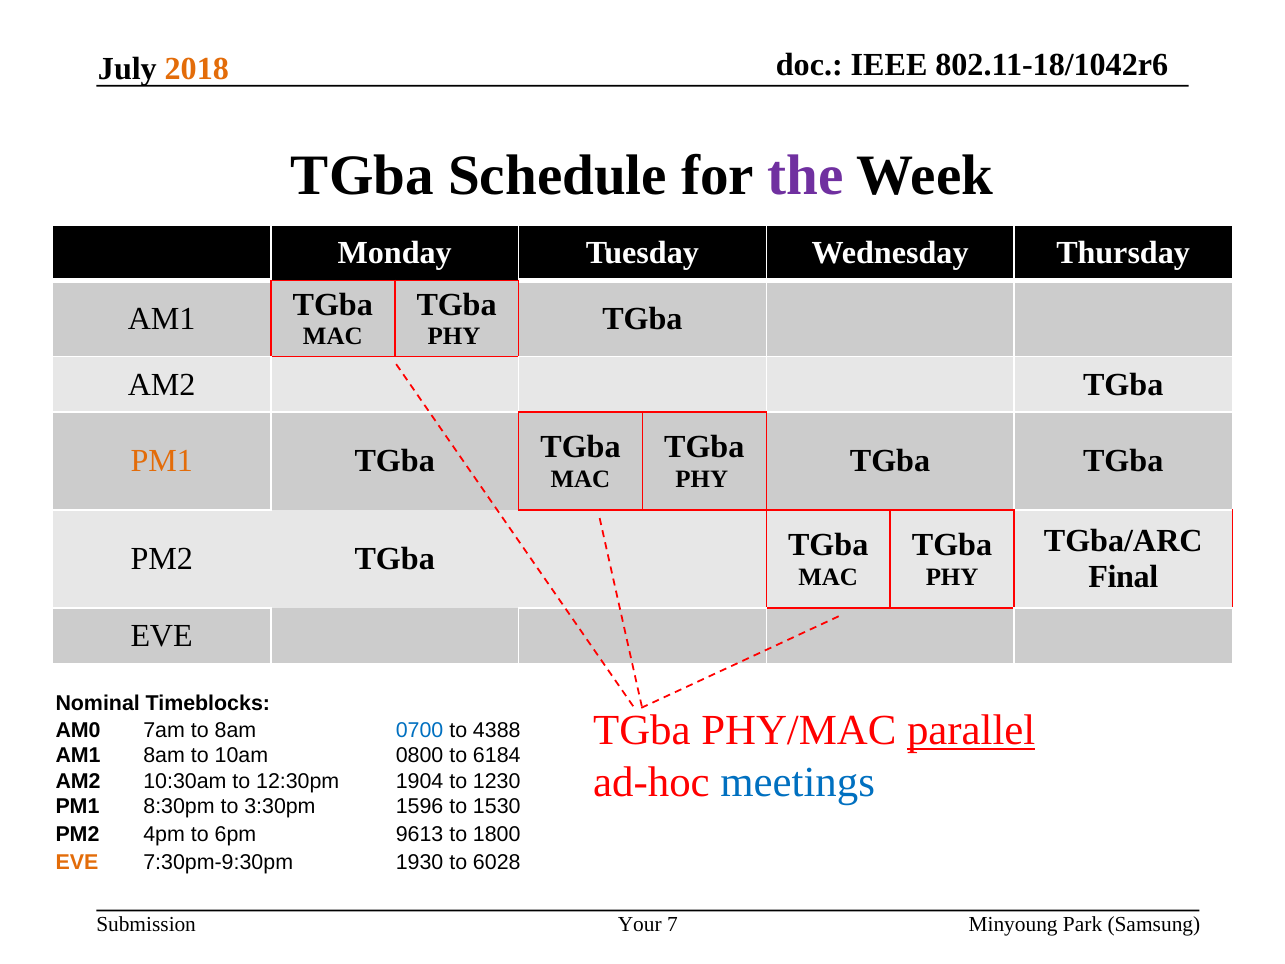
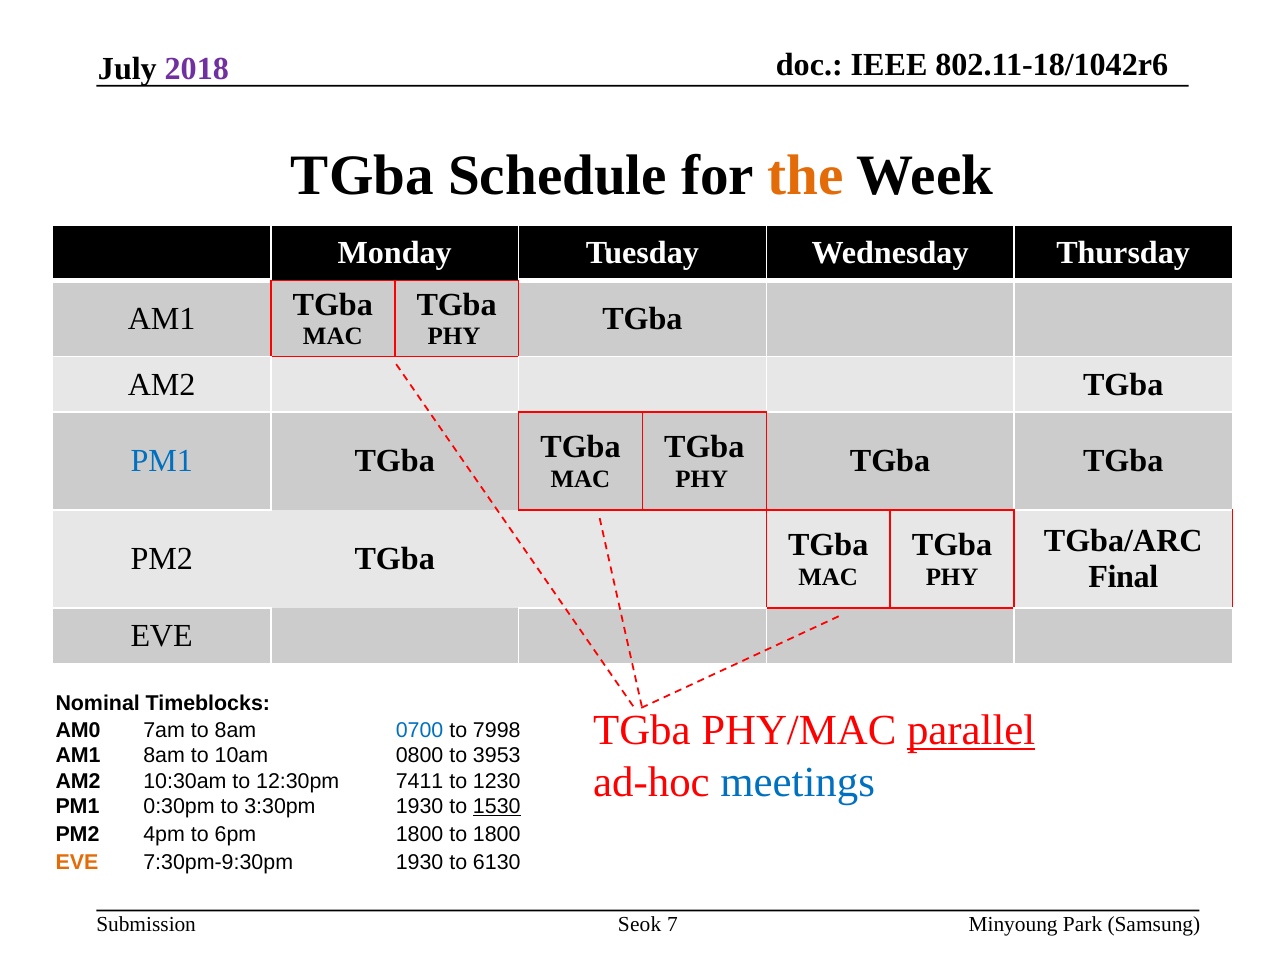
2018 colour: orange -> purple
the colour: purple -> orange
PM1 at (162, 461) colour: orange -> blue
4388: 4388 -> 7998
6184: 6184 -> 3953
1904: 1904 -> 7411
8:30pm: 8:30pm -> 0:30pm
3:30pm 1596: 1596 -> 1930
1530 underline: none -> present
6pm 9613: 9613 -> 1800
6028: 6028 -> 6130
Your: Your -> Seok
